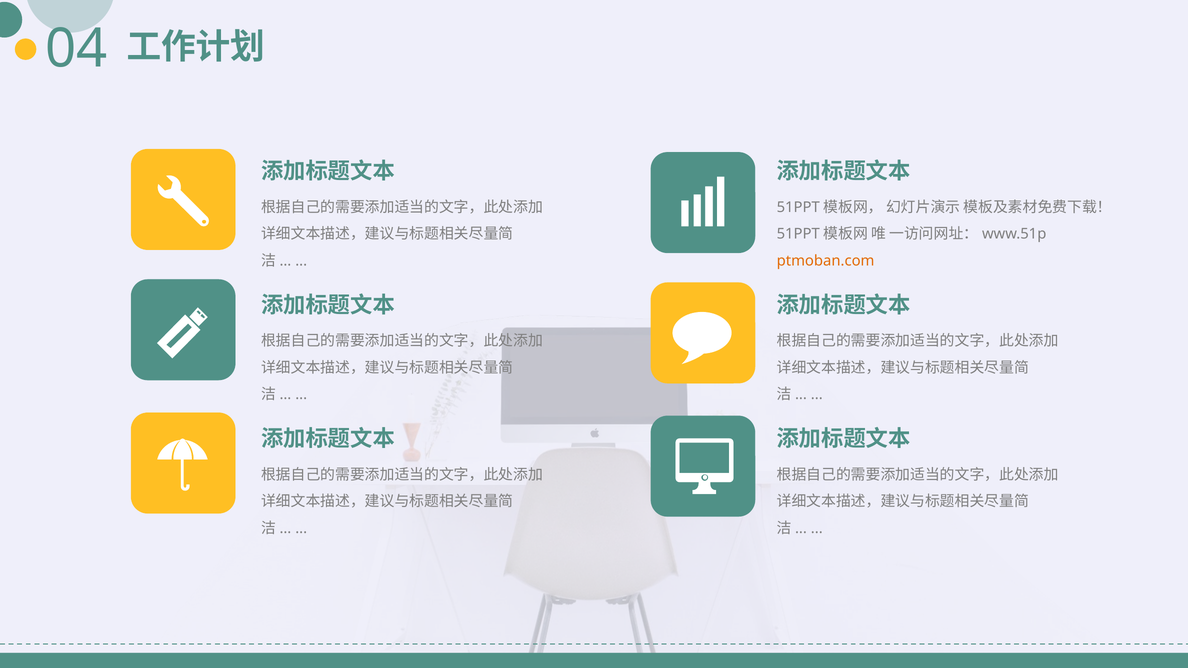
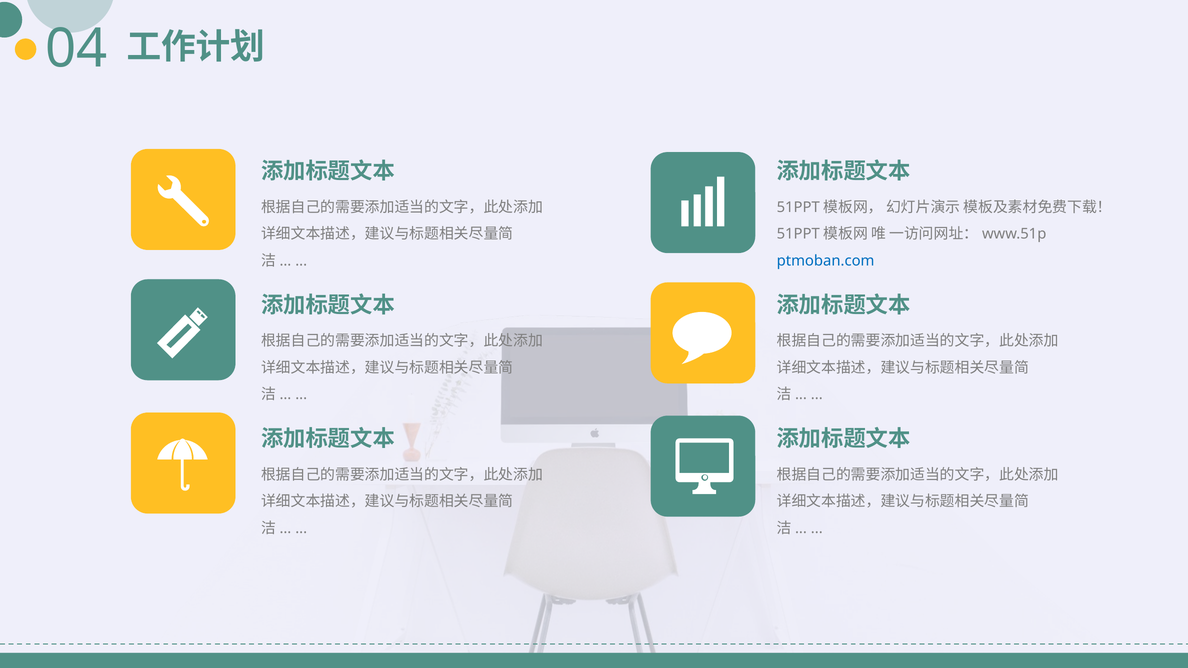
ptmoban.com colour: orange -> blue
